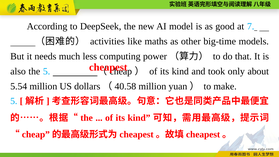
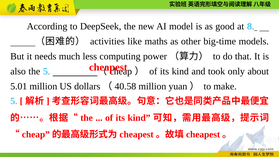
7: 7 -> 8
5.54: 5.54 -> 5.01
